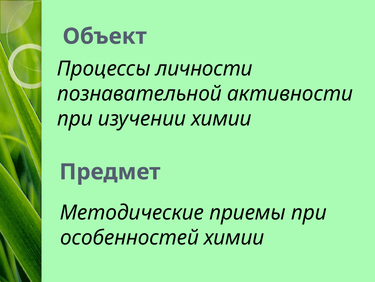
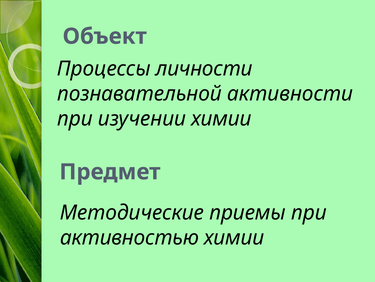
особенностей: особенностей -> активностью
